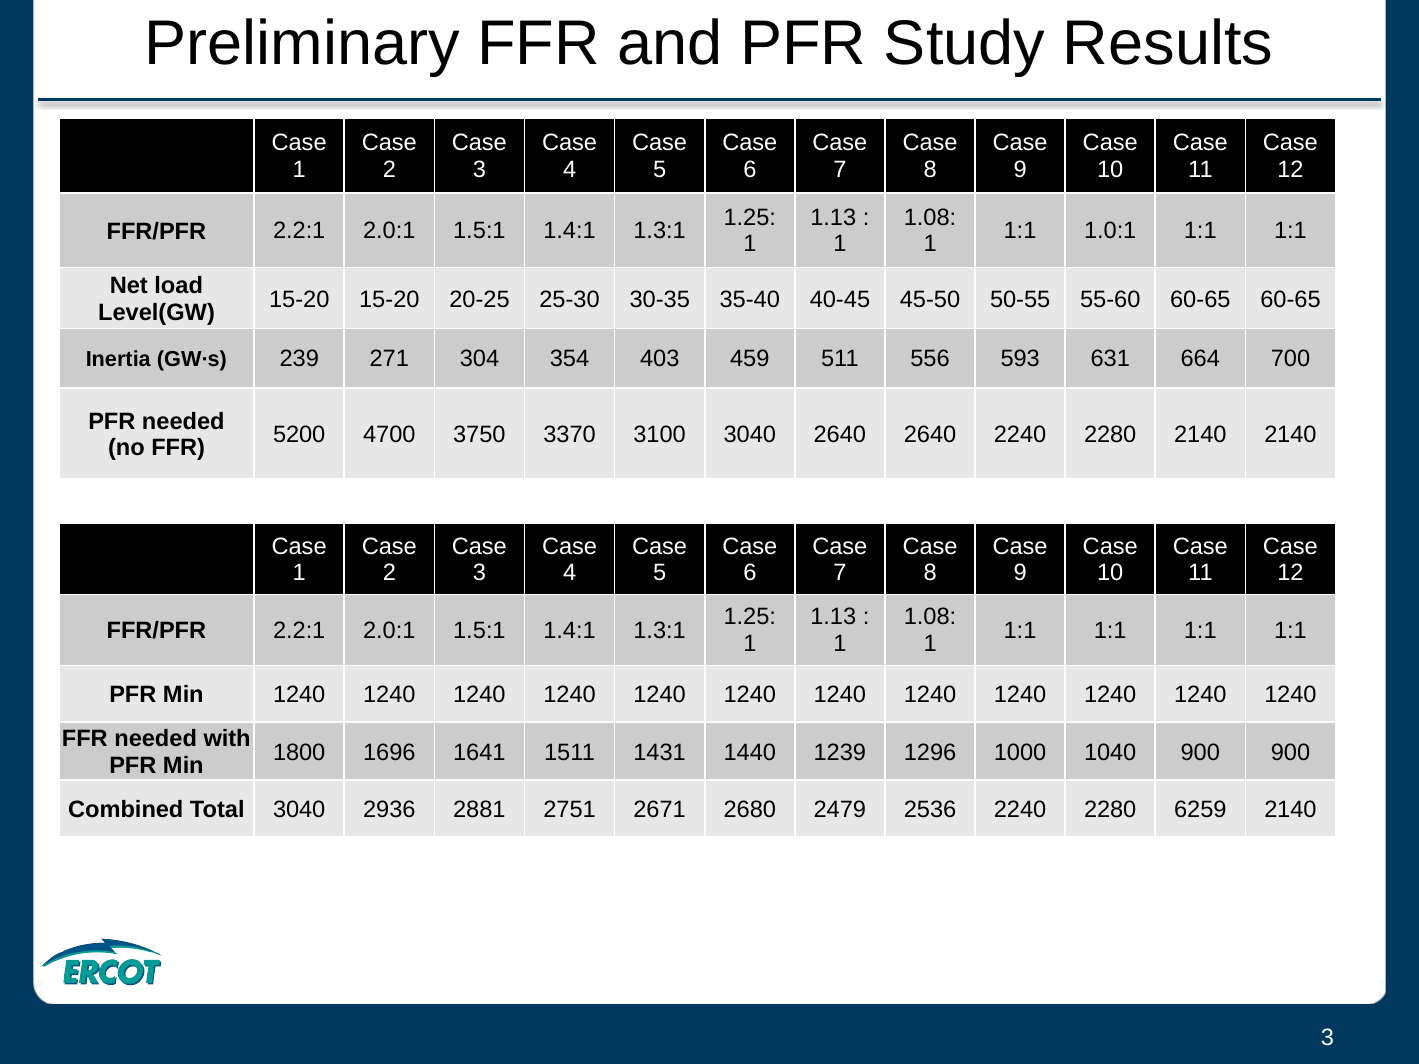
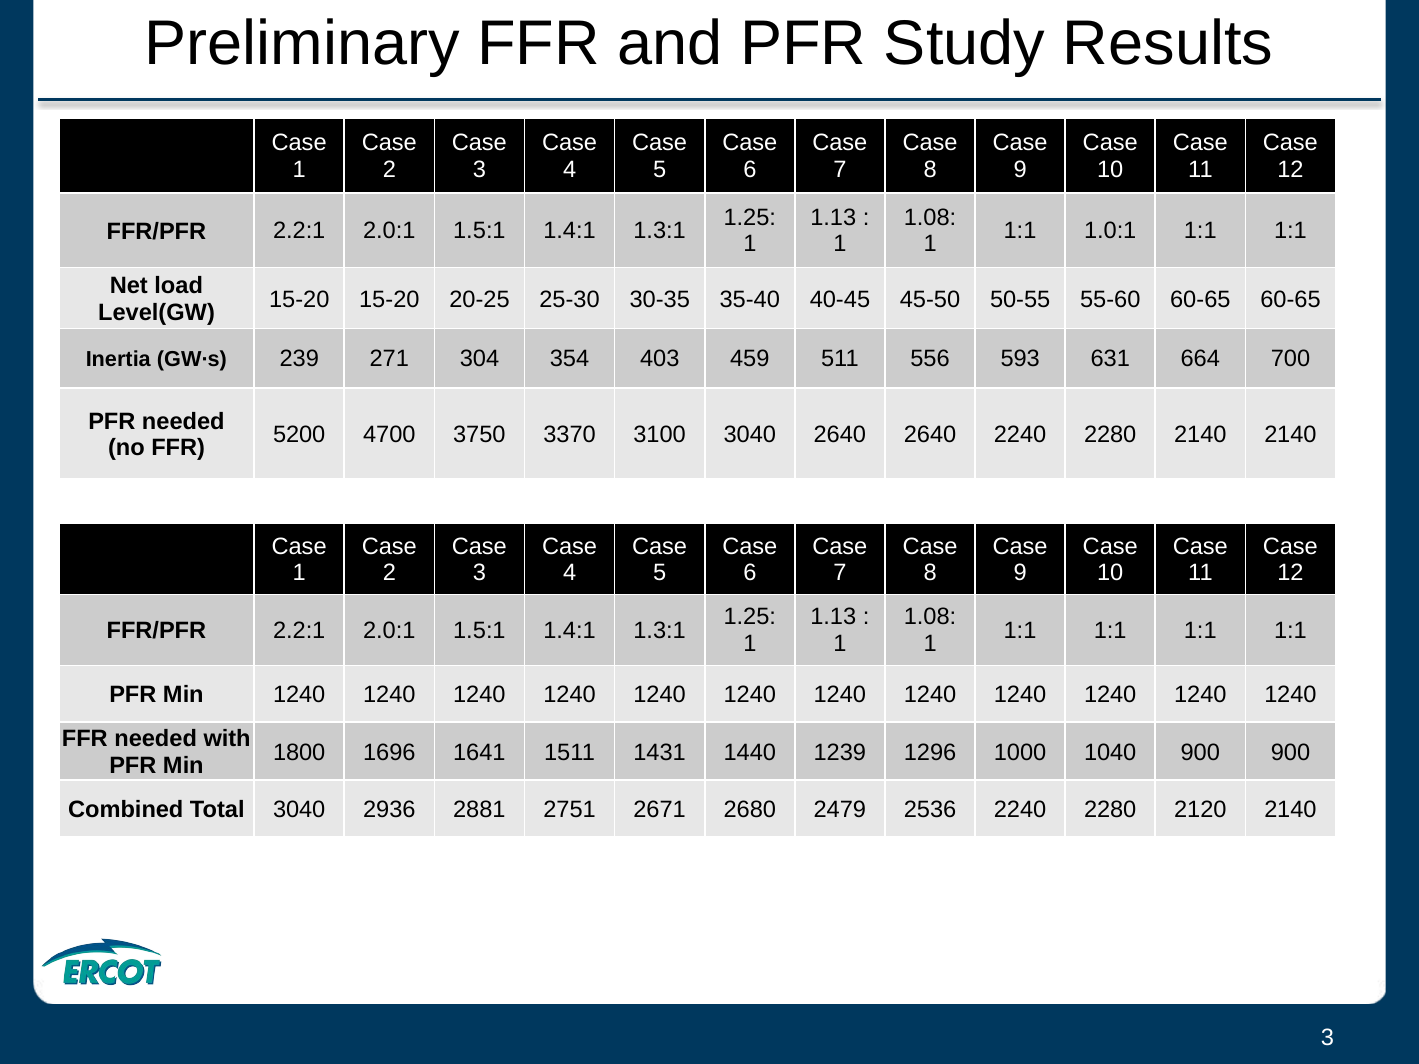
6259: 6259 -> 2120
